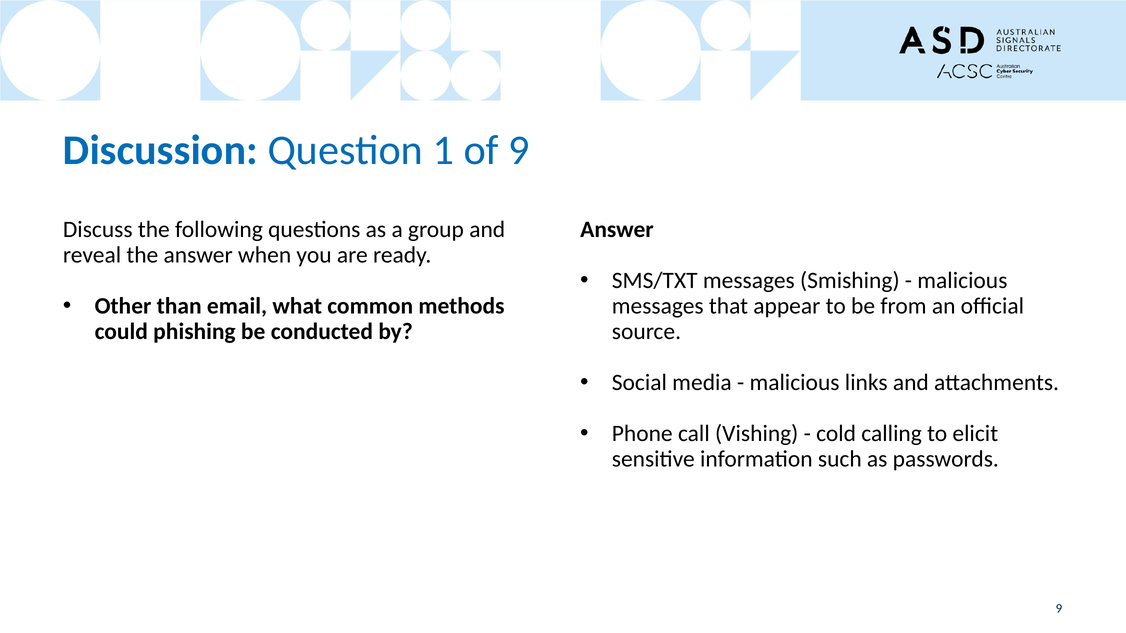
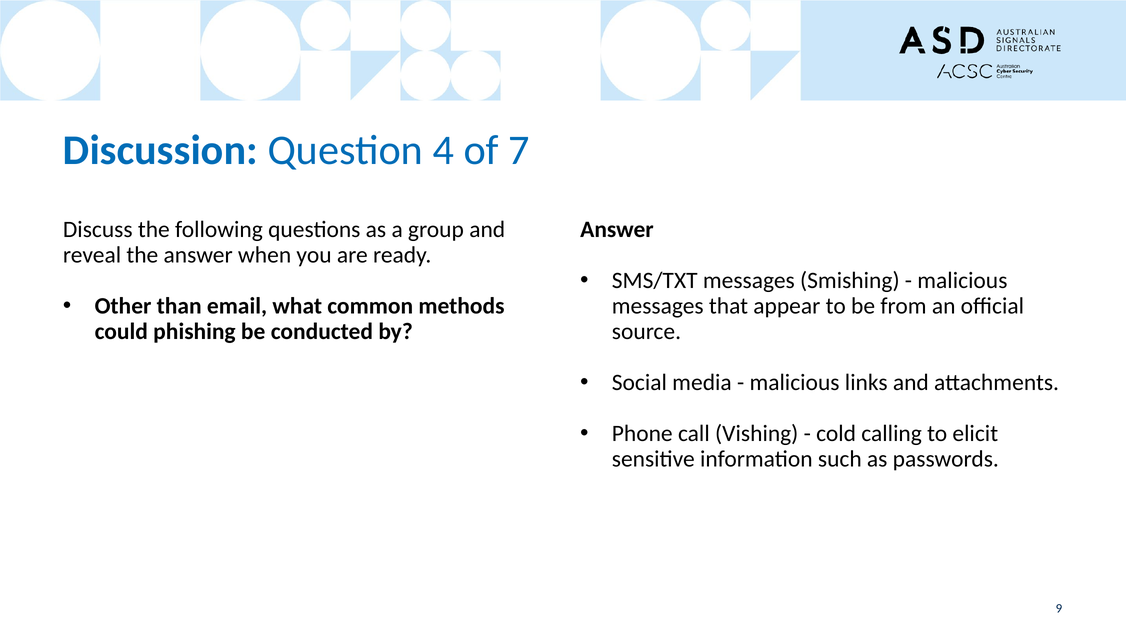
1: 1 -> 4
of 9: 9 -> 7
